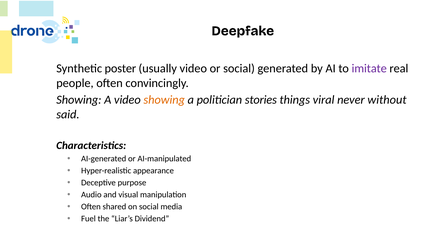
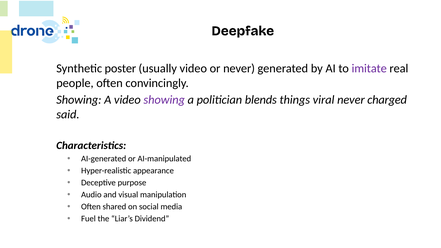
or social: social -> never
showing at (164, 100) colour: orange -> purple
stories: stories -> blends
without: without -> charged
